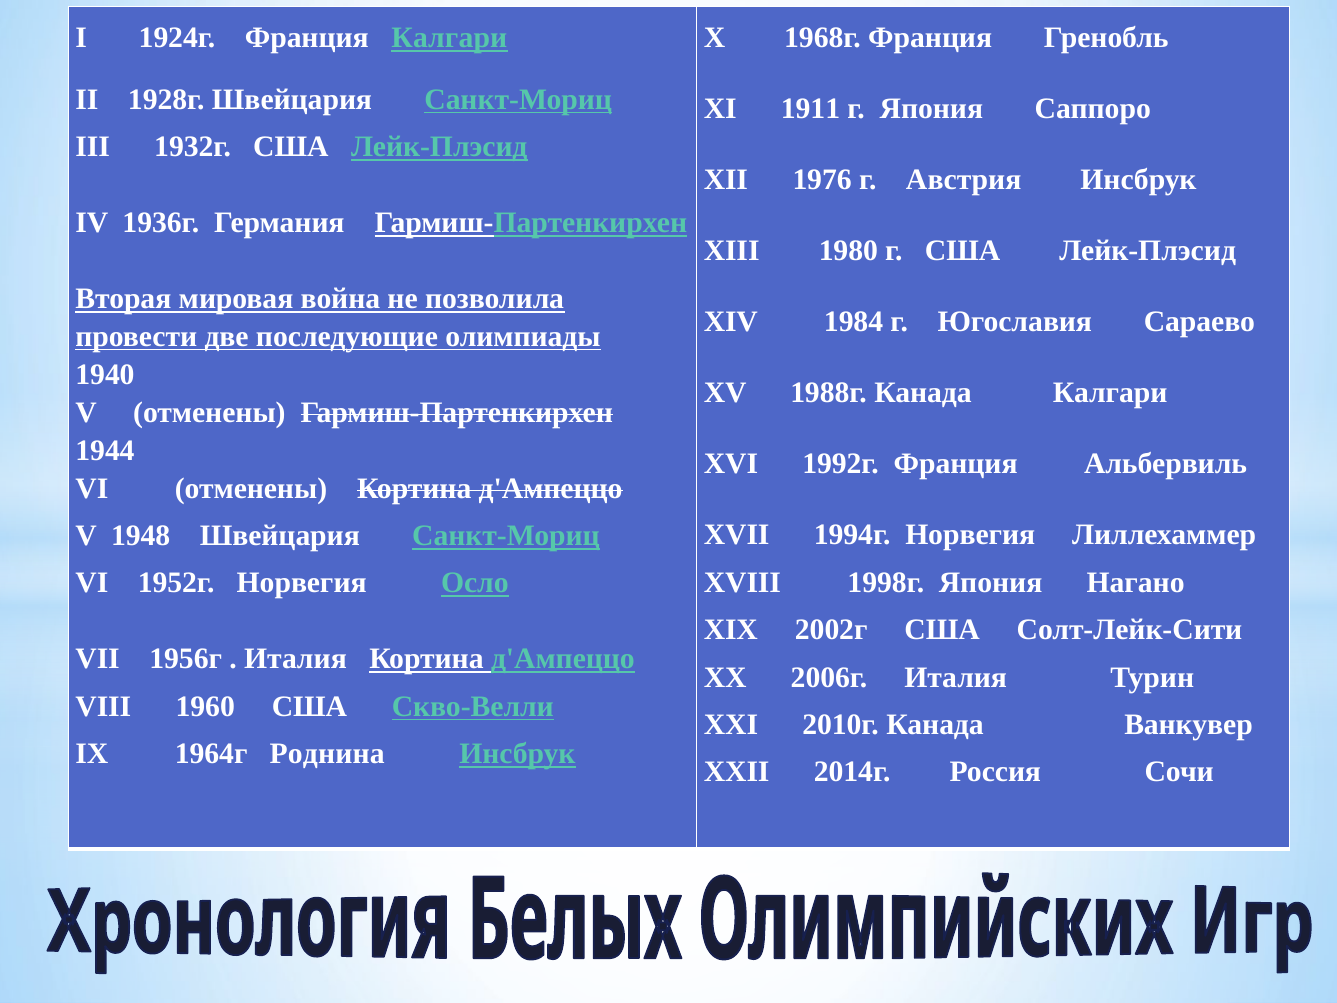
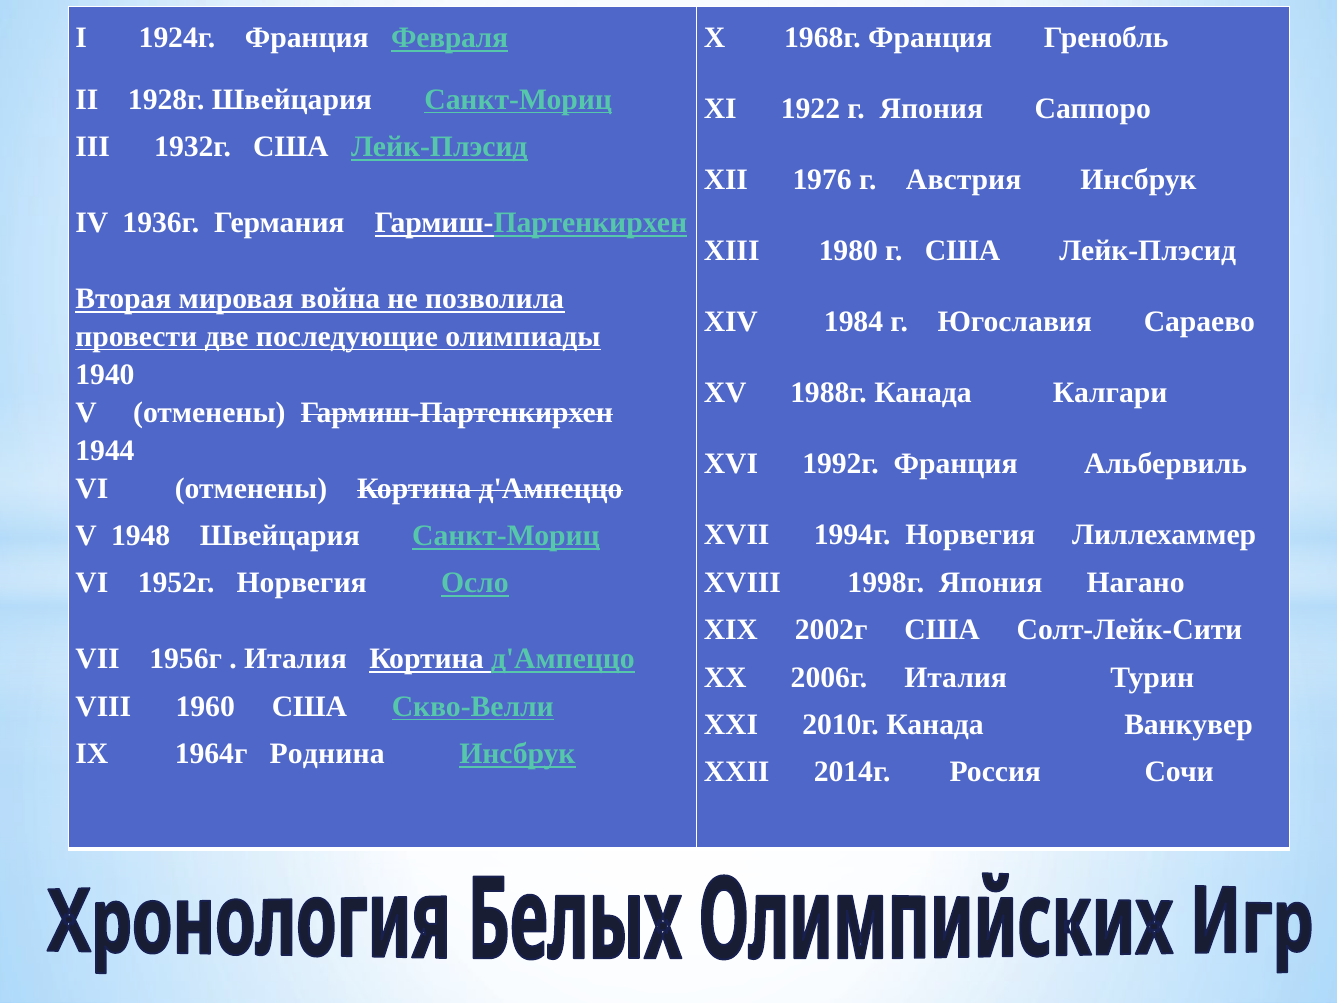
Франция Калгари: Калгари -> Февраля
1911: 1911 -> 1922
